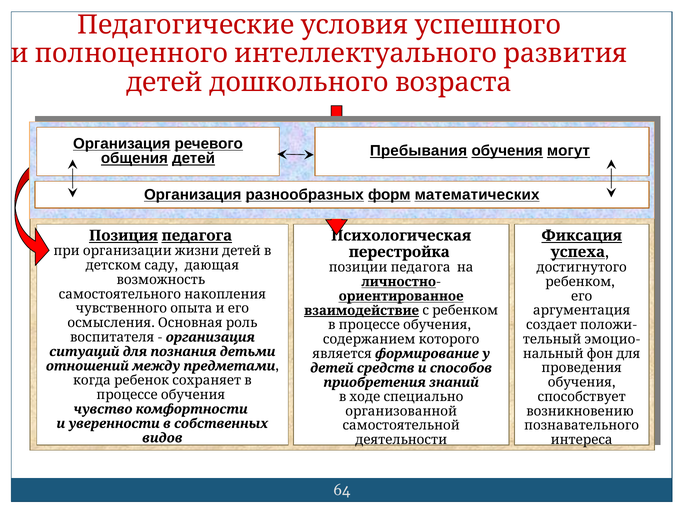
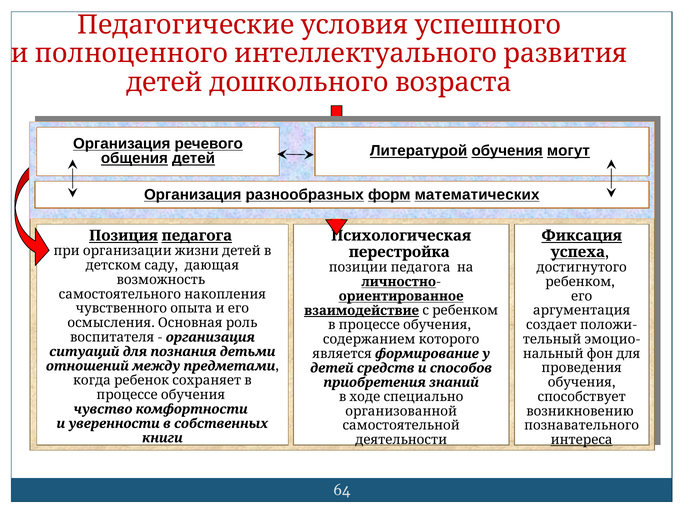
Пребывания: Пребывания -> Литературой
видов: видов -> книги
интереса underline: none -> present
